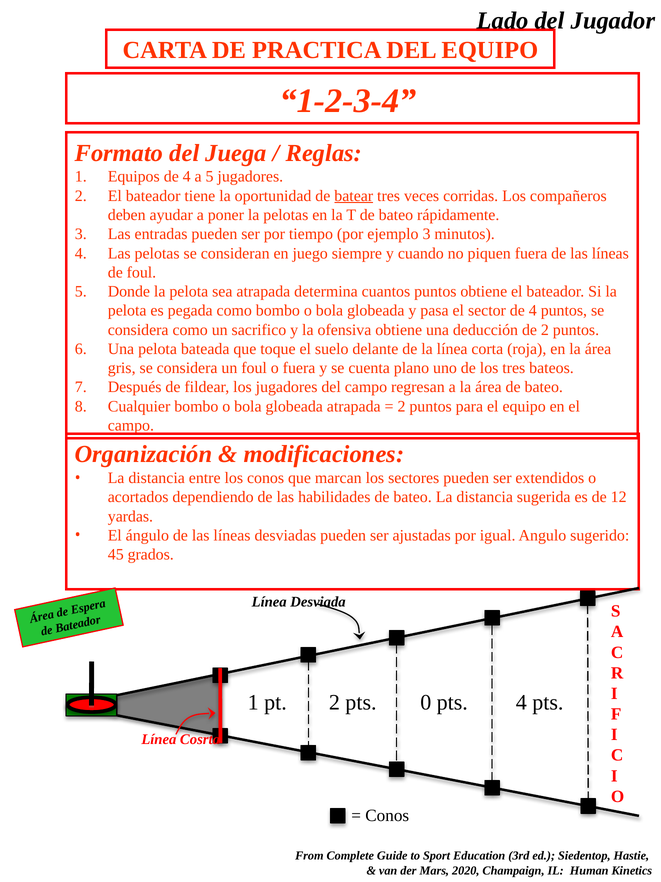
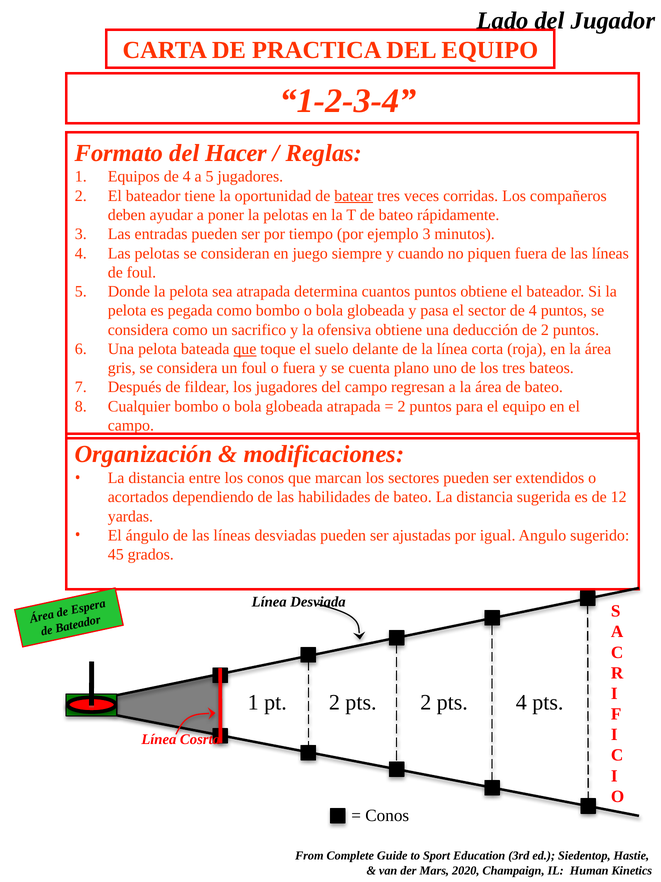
Juega: Juega -> Hacer
que at (245, 349) underline: none -> present
2 pts 0: 0 -> 2
